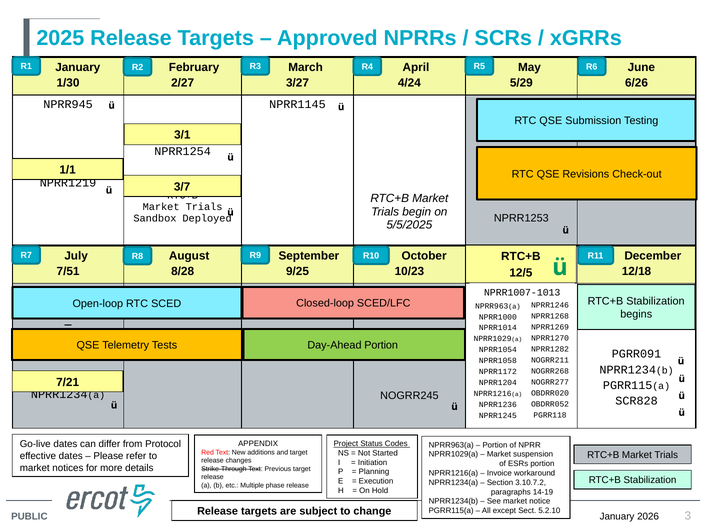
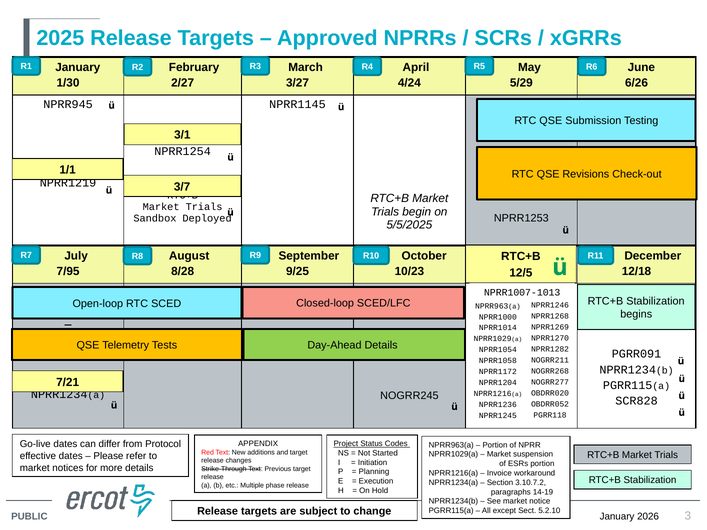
7/51: 7/51 -> 7/95
Day-Ahead Portion: Portion -> Details
